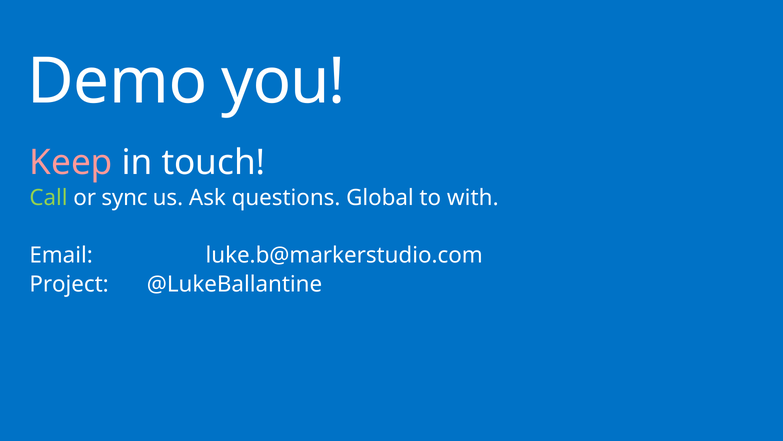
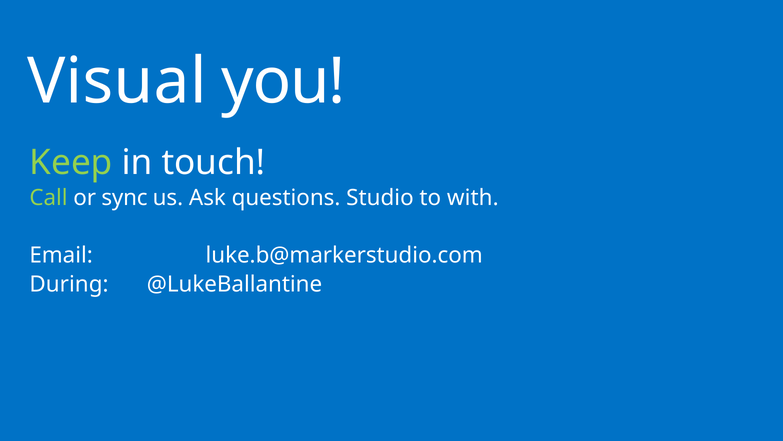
Demo: Demo -> Visual
Keep colour: pink -> light green
Global: Global -> Studio
Project: Project -> During
